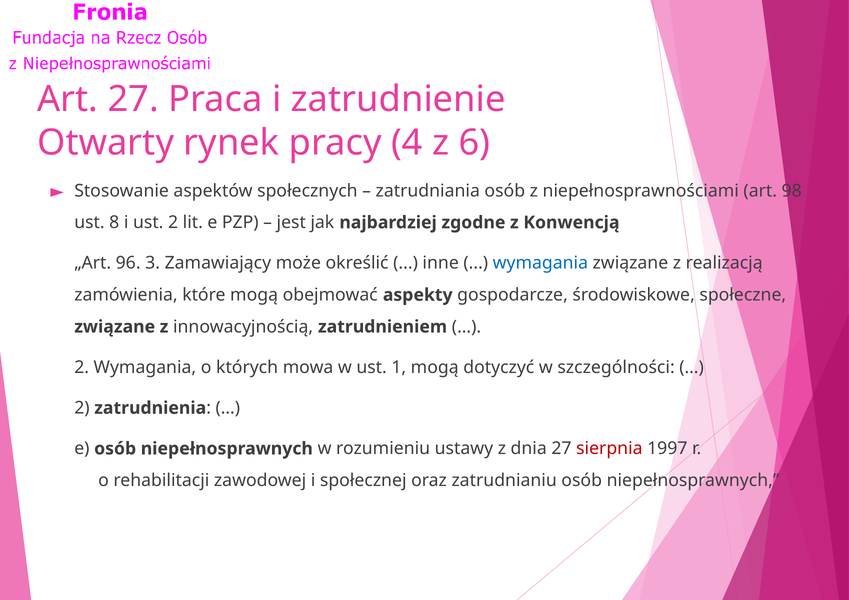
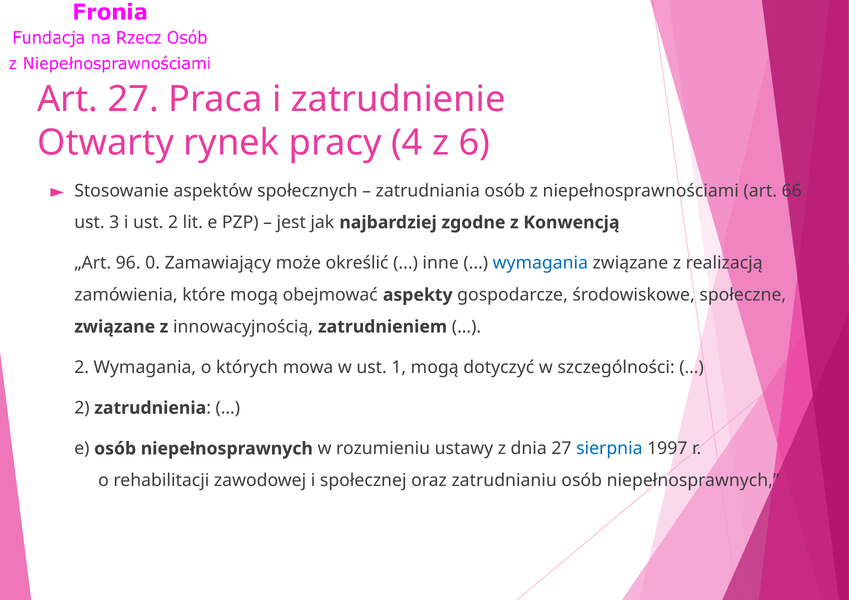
98: 98 -> 66
8: 8 -> 3
3: 3 -> 0
sierpnia colour: red -> blue
